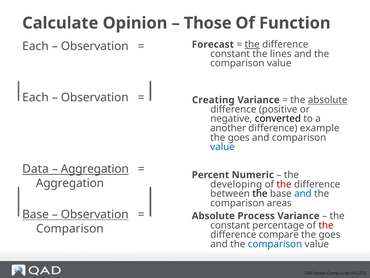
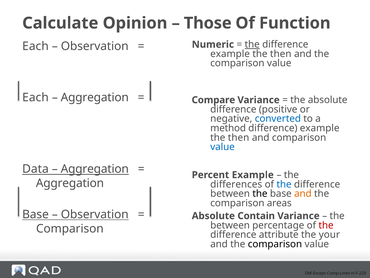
Forecast: Forecast -> Numeric
constant at (230, 54): constant -> example
lines at (281, 54): lines -> then
Observation at (95, 97): Observation -> Aggregation
Creating: Creating -> Compare
absolute at (328, 100) underline: present -> none
converted colour: black -> blue
another: another -> method
goes at (239, 137): goes -> then
Percent Numeric: Numeric -> Example
developing: developing -> differences
the at (284, 184) colour: red -> blue
and at (303, 193) colour: blue -> orange
Process: Process -> Contain
constant at (230, 225): constant -> between
compare: compare -> attribute
goes at (329, 234): goes -> your
comparison at (275, 244) colour: blue -> black
